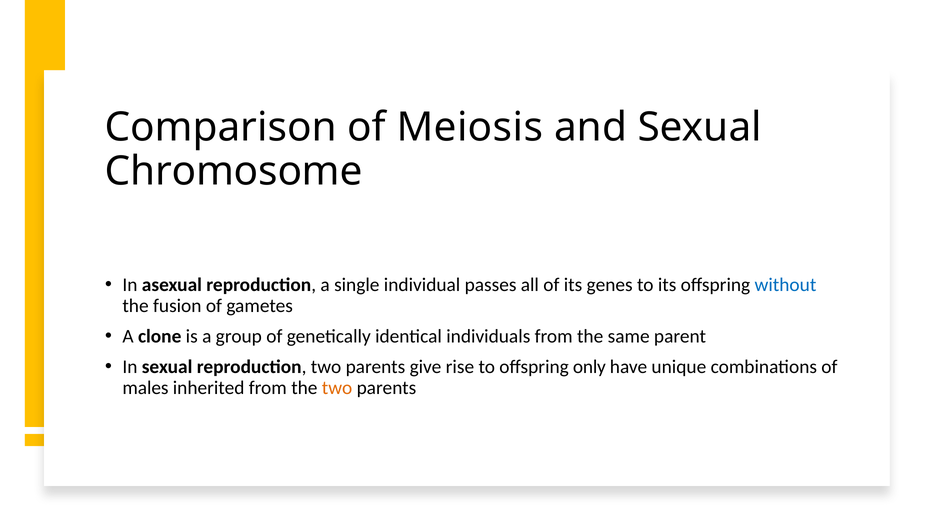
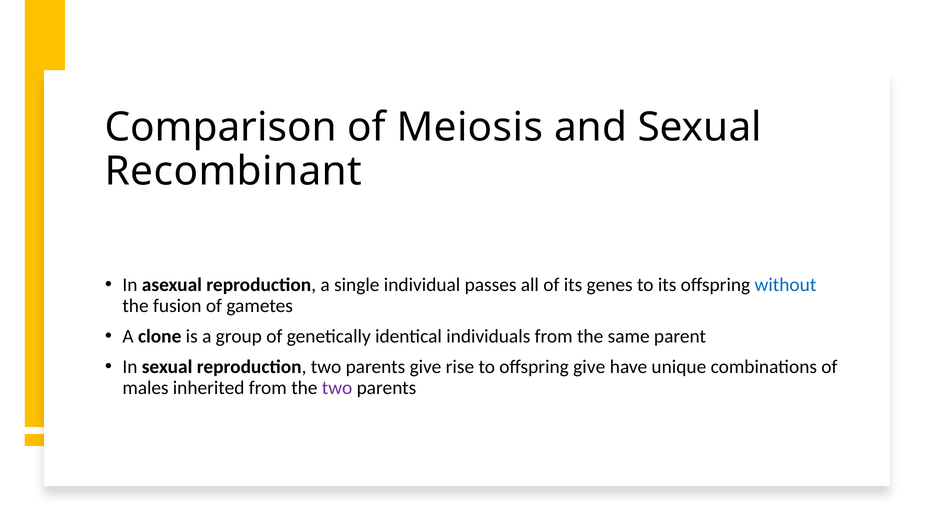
Chromosome: Chromosome -> Recombinant
offspring only: only -> give
two at (337, 388) colour: orange -> purple
